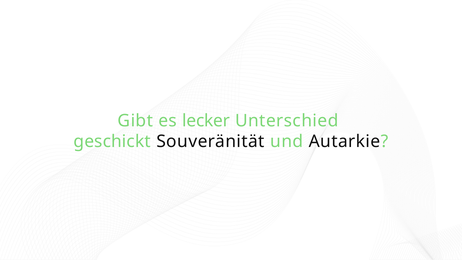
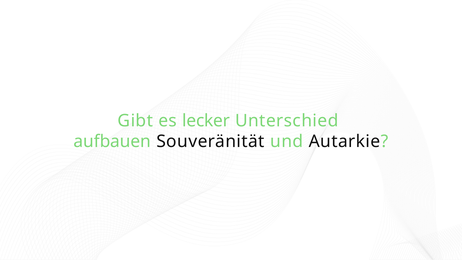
geschickt: geschickt -> aufbauen
